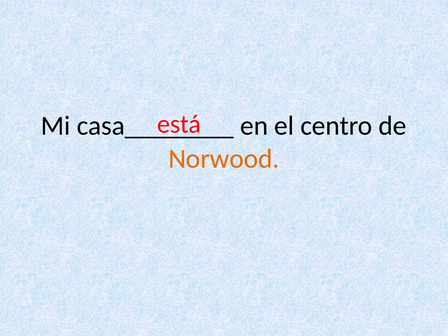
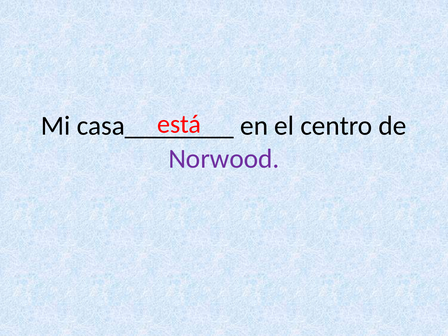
Norwood colour: orange -> purple
